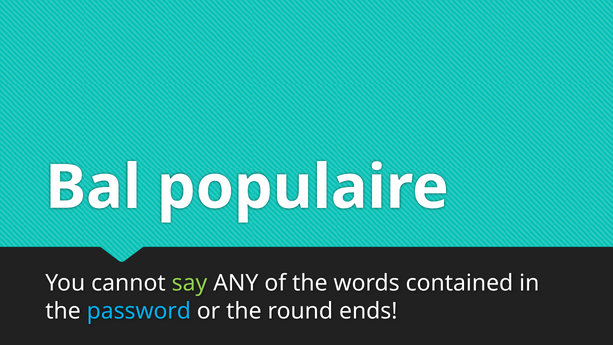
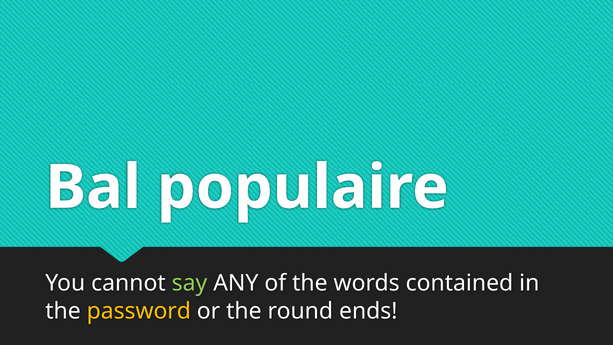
password colour: light blue -> yellow
